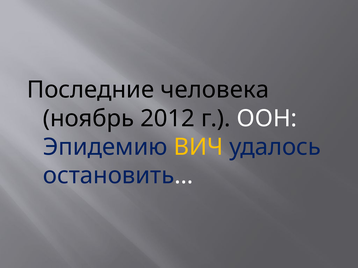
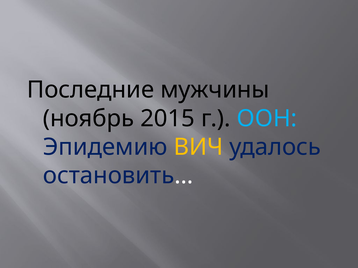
человека: человека -> мужчины
2012: 2012 -> 2015
ООН colour: white -> light blue
